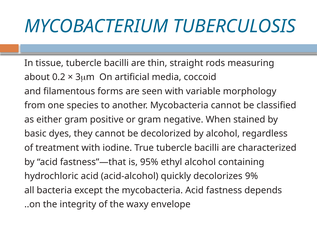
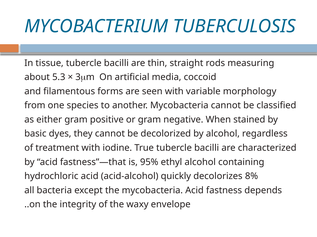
0.2: 0.2 -> 5.3
9%: 9% -> 8%
